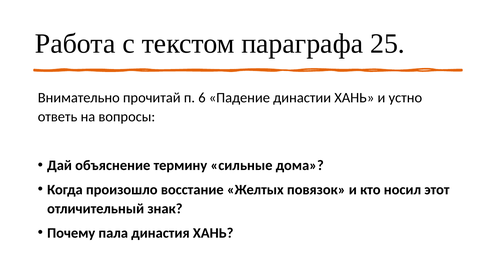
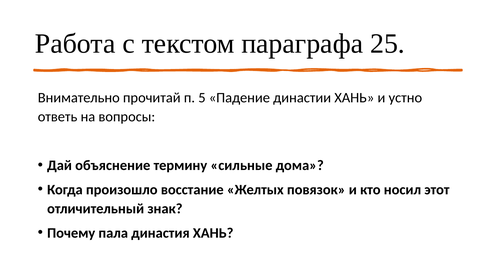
6: 6 -> 5
